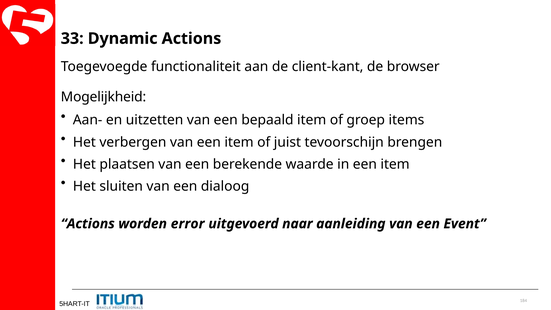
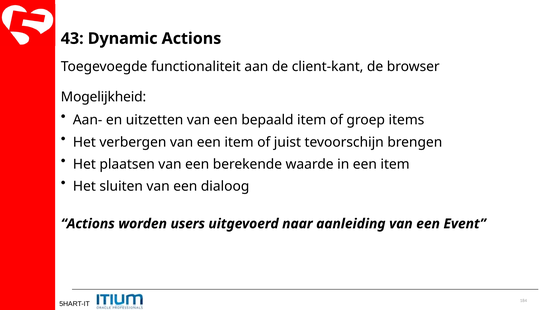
33: 33 -> 43
error: error -> users
